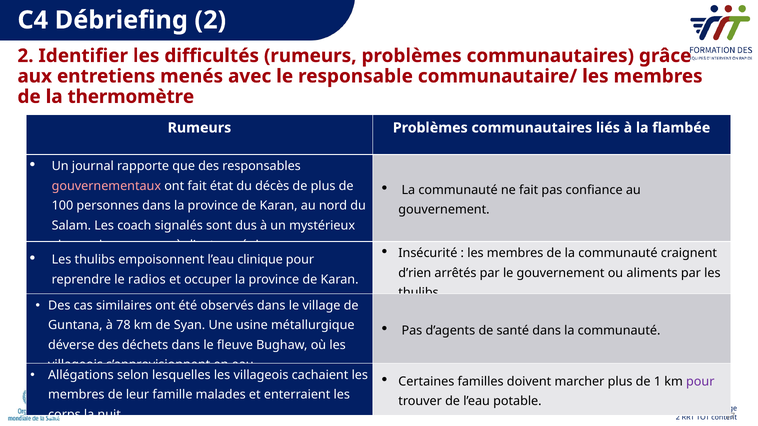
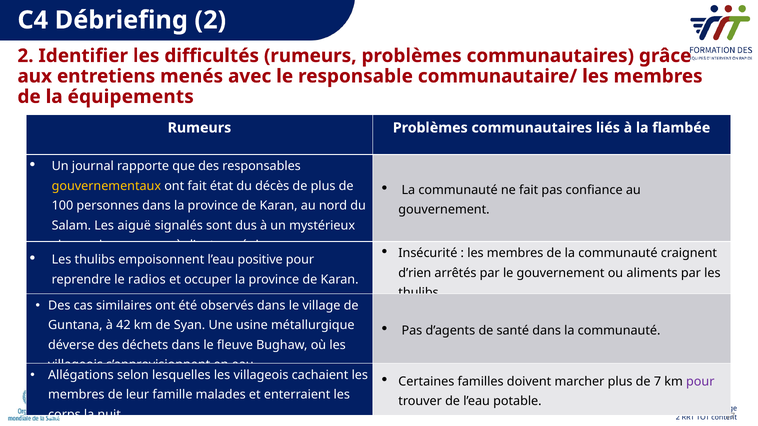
thermomètre: thermomètre -> équipements
gouvernementaux colour: pink -> yellow
coach: coach -> aiguë
clinique: clinique -> positive
78: 78 -> 42
1: 1 -> 7
